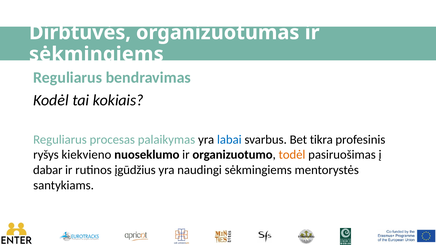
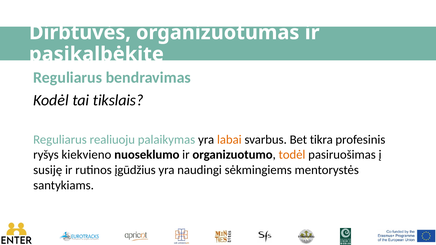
sėkmingiems at (96, 54): sėkmingiems -> pasikalbėkite
kokiais: kokiais -> tikslais
procesas: procesas -> realiuoju
labai colour: blue -> orange
dabar: dabar -> susiję
